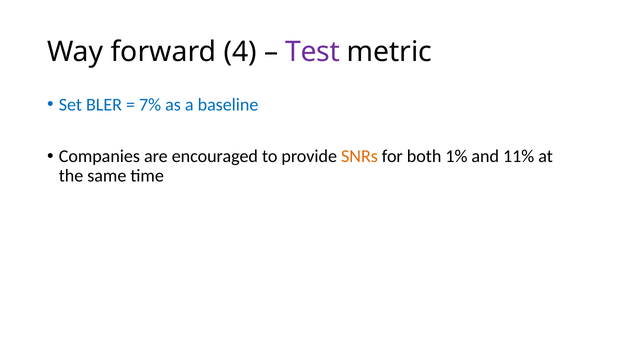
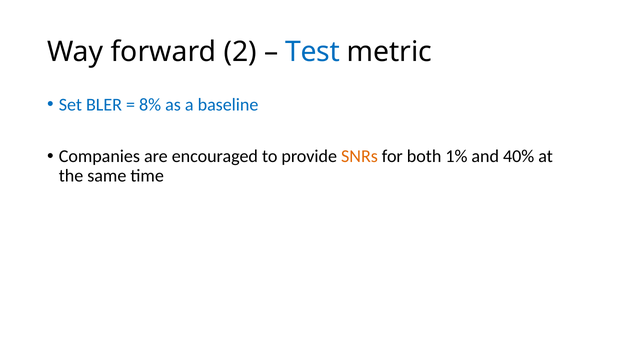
4: 4 -> 2
Test colour: purple -> blue
7%: 7% -> 8%
11%: 11% -> 40%
